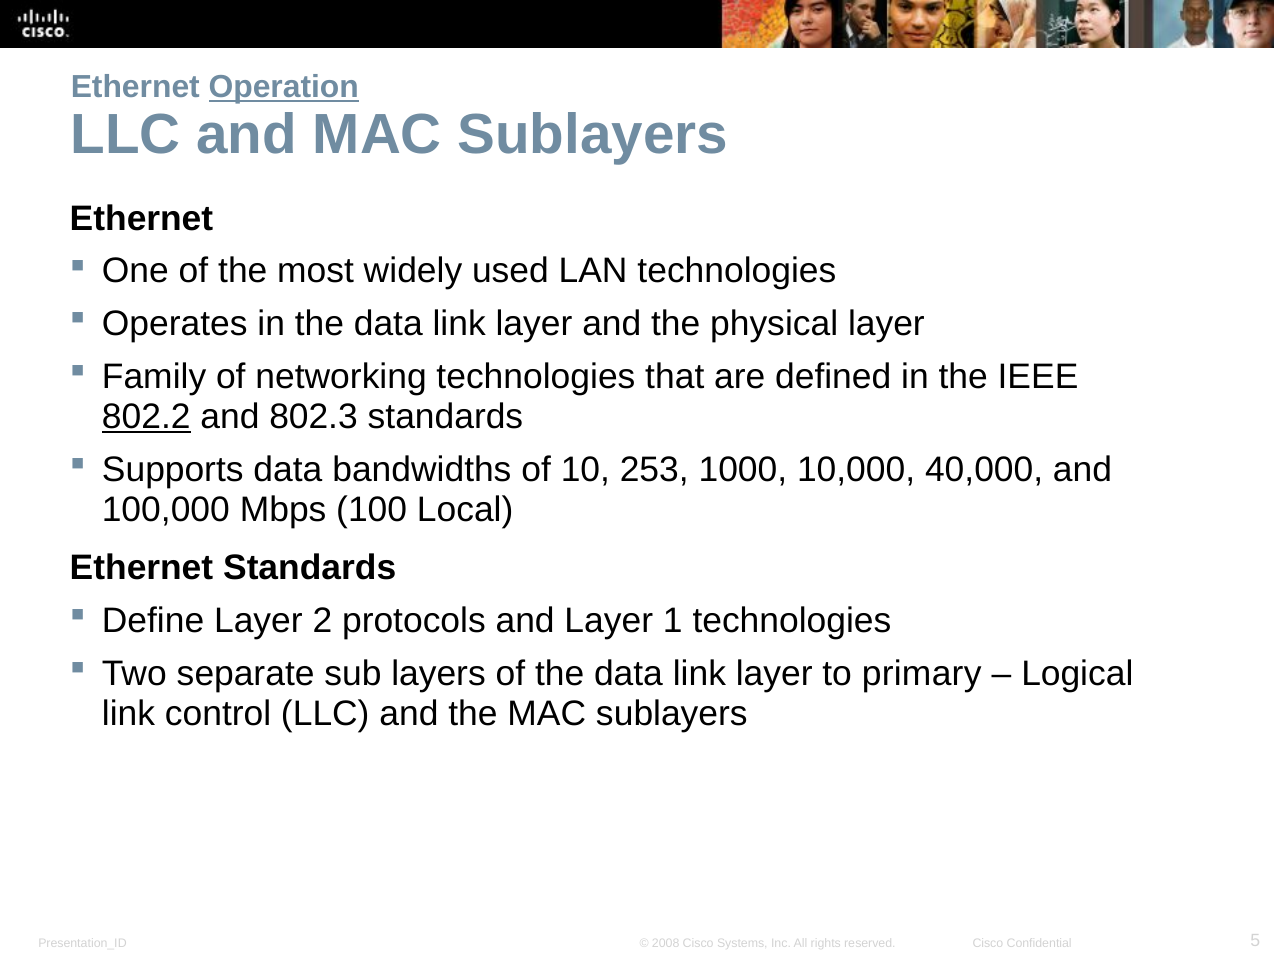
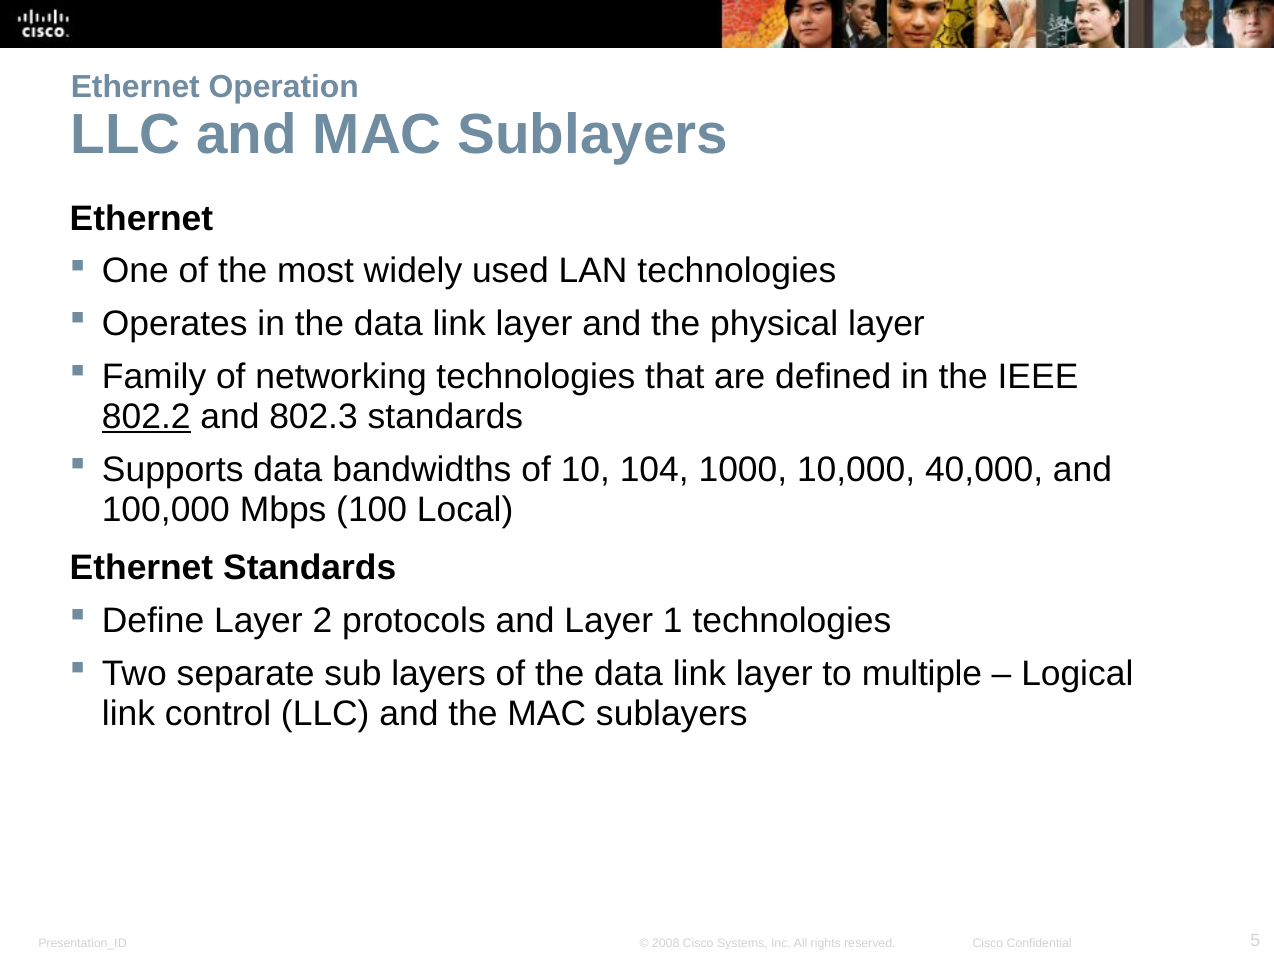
Operation underline: present -> none
253: 253 -> 104
primary: primary -> multiple
